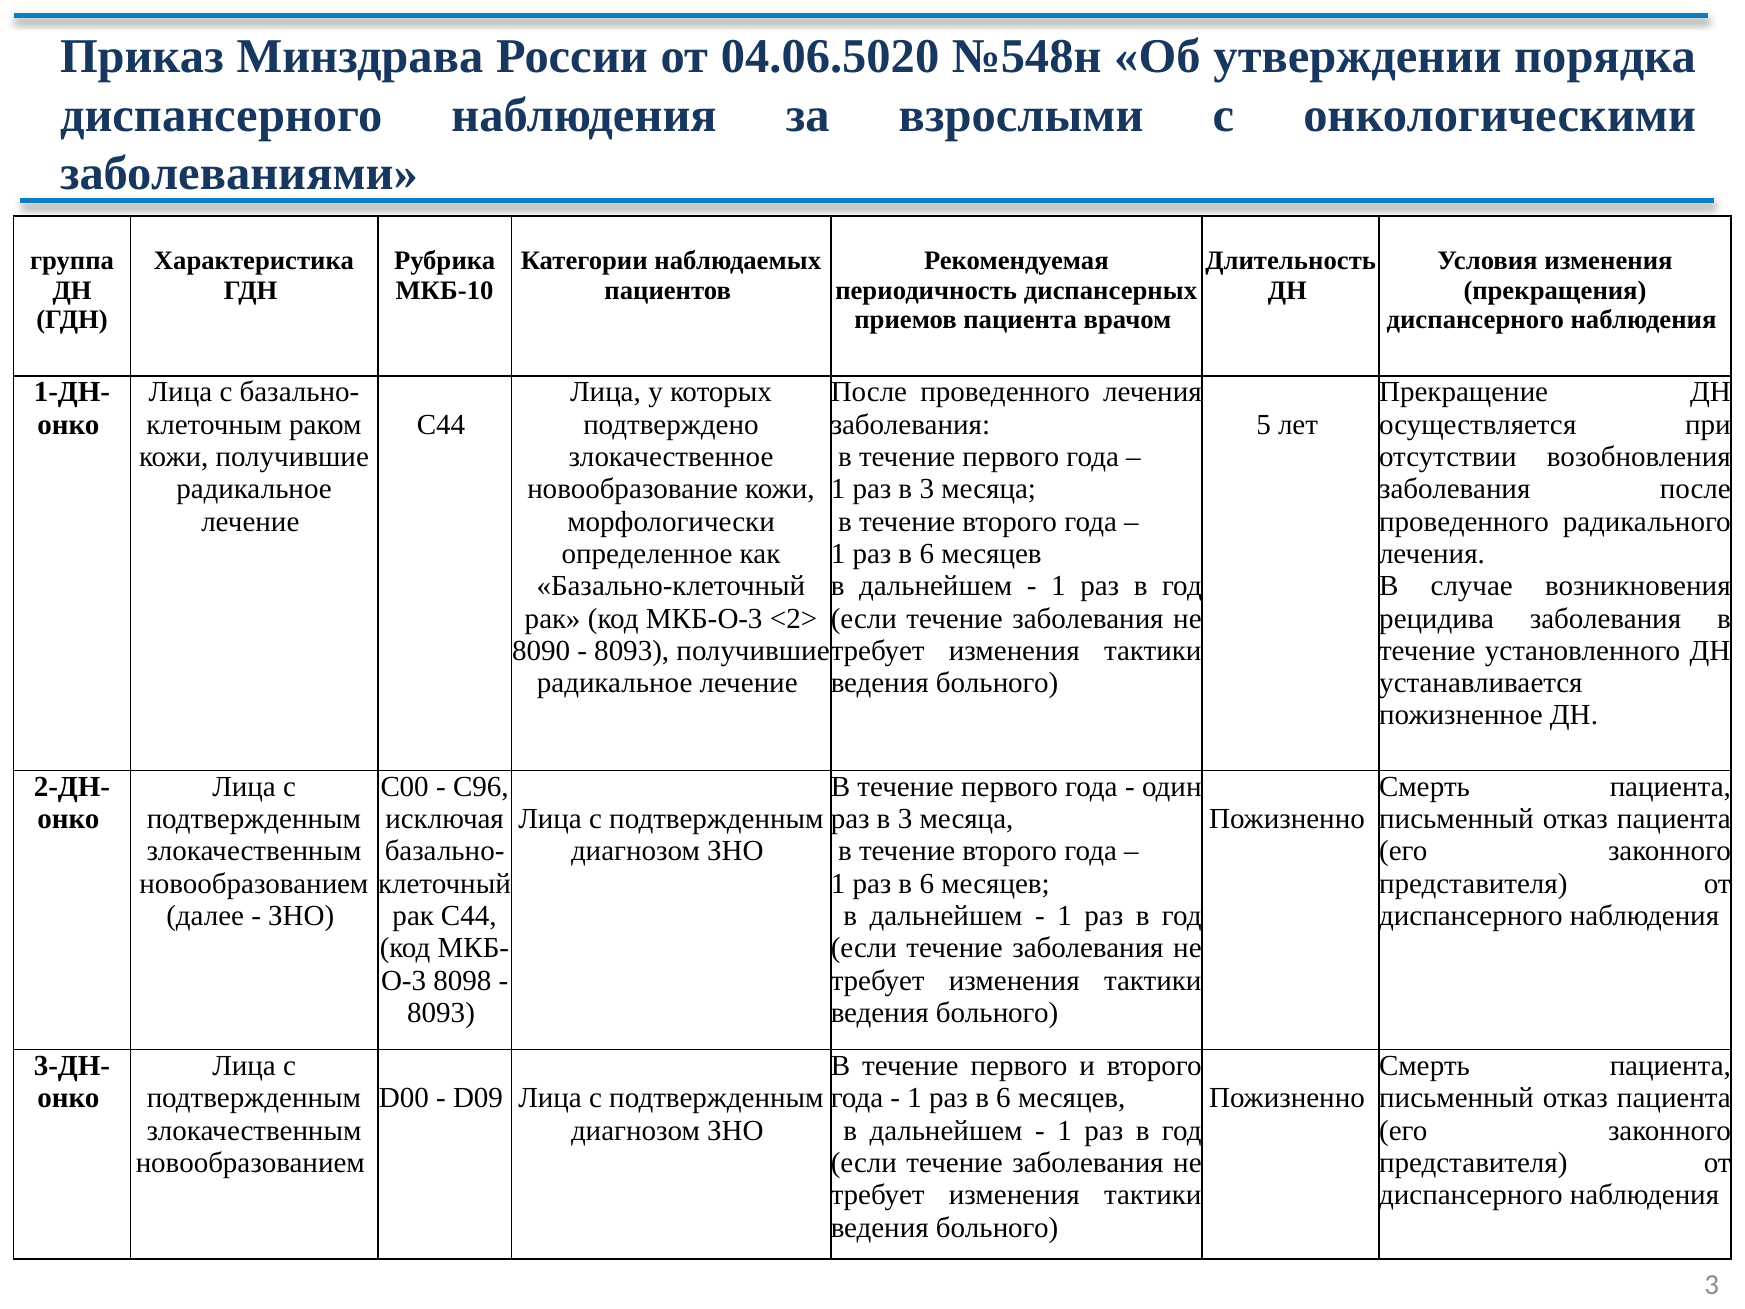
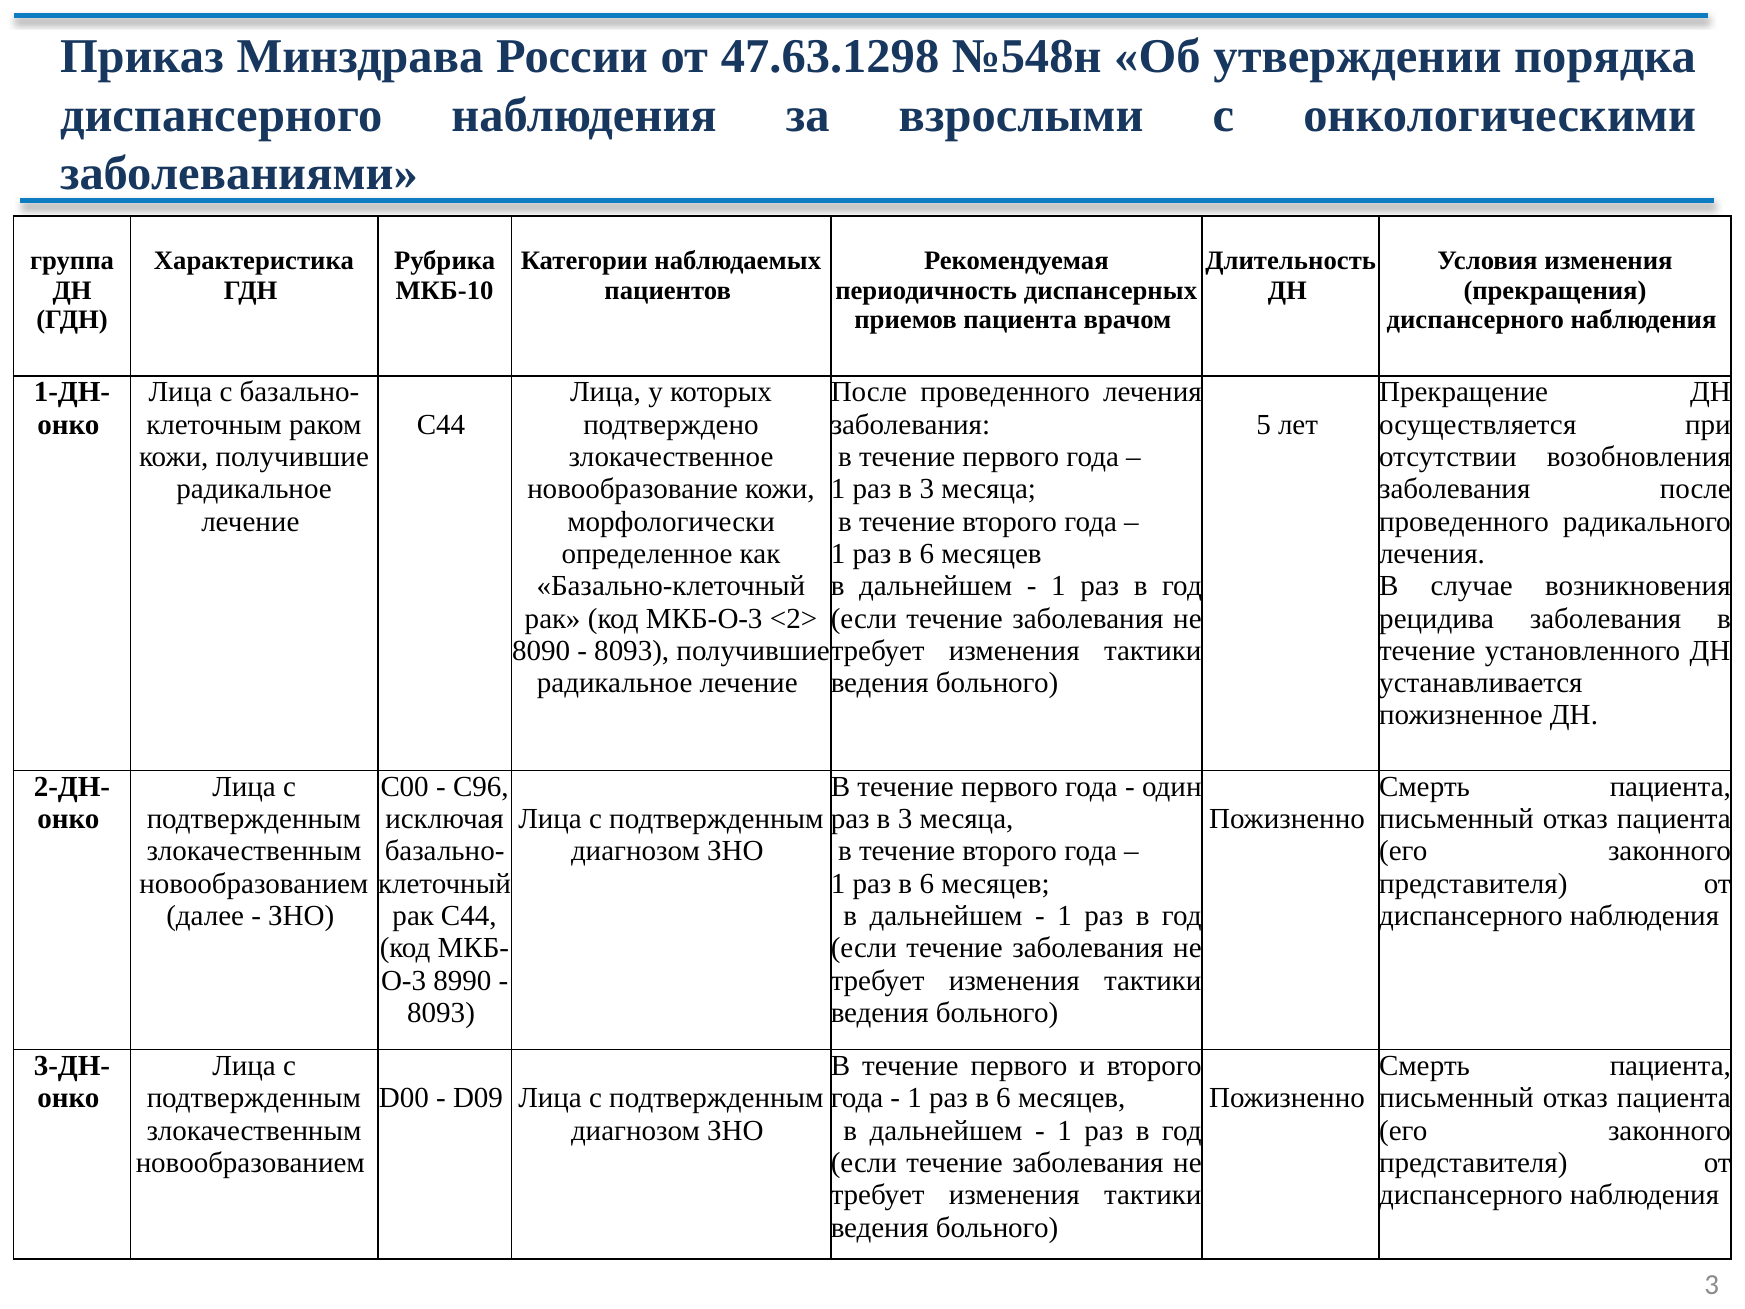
04.06.5020: 04.06.5020 -> 47.63.1298
8098: 8098 -> 8990
